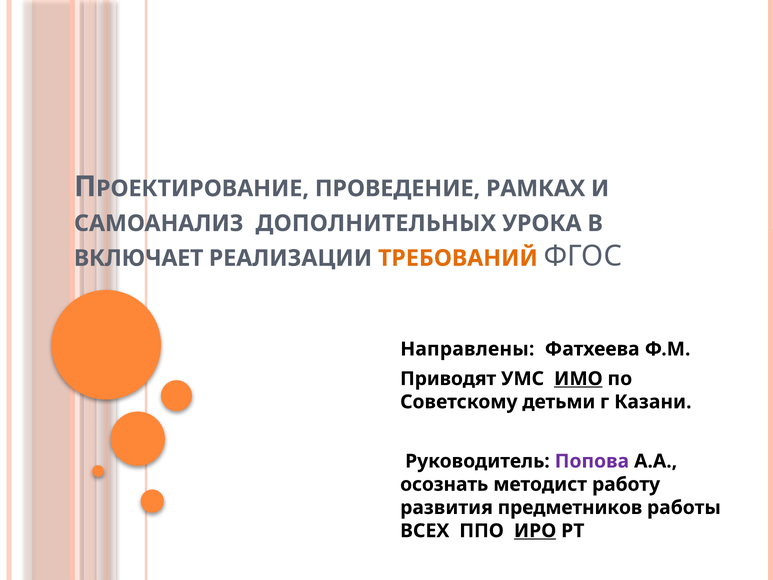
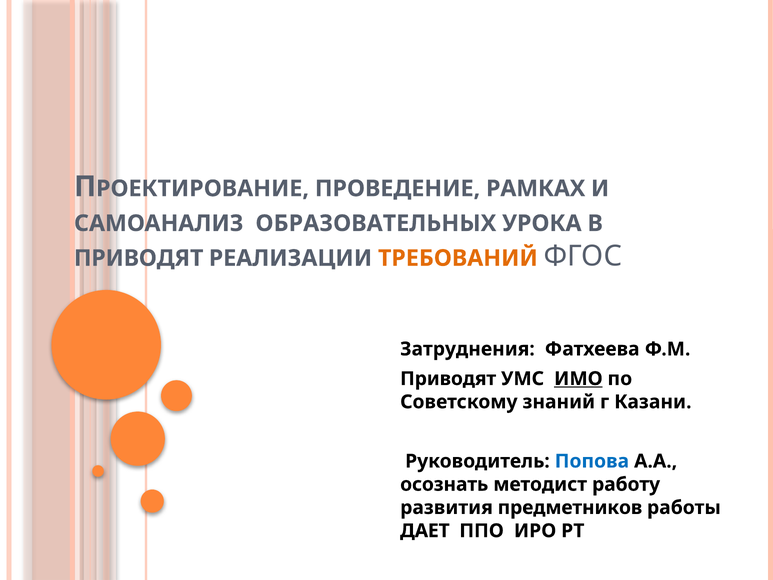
ДОПОЛНИТЕЛЬНЫХ: ДОПОЛНИТЕЛЬНЫХ -> ОБРАЗОВАТЕЛЬНЫХ
ВКЛЮЧАЕТ at (139, 258): ВКЛЮЧАЕТ -> ПРИВОДЯТ
Направлены: Направлены -> Затруднения
детьми: детьми -> знаний
Попова colour: purple -> blue
ВСЕХ: ВСЕХ -> ДАЕТ
ИРО underline: present -> none
